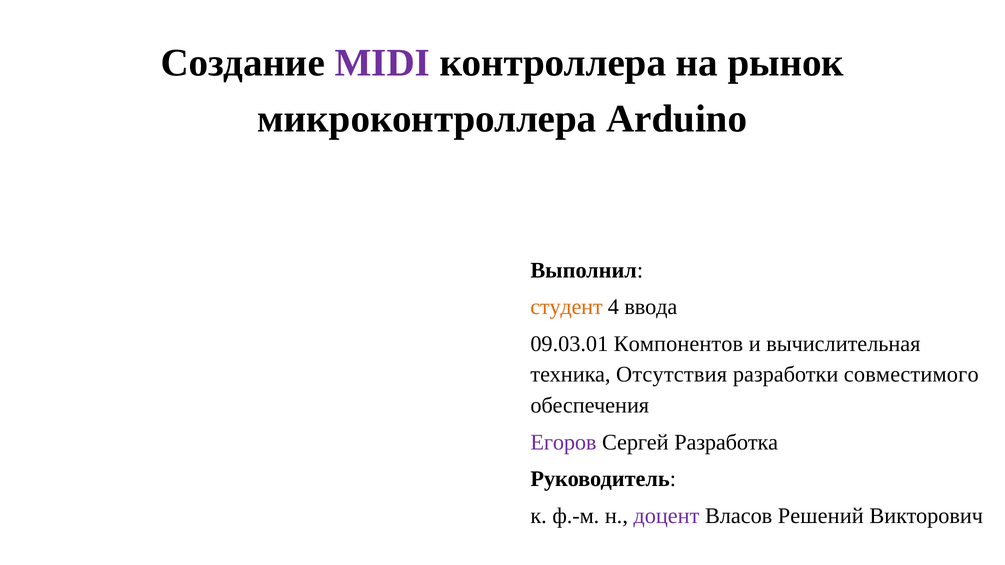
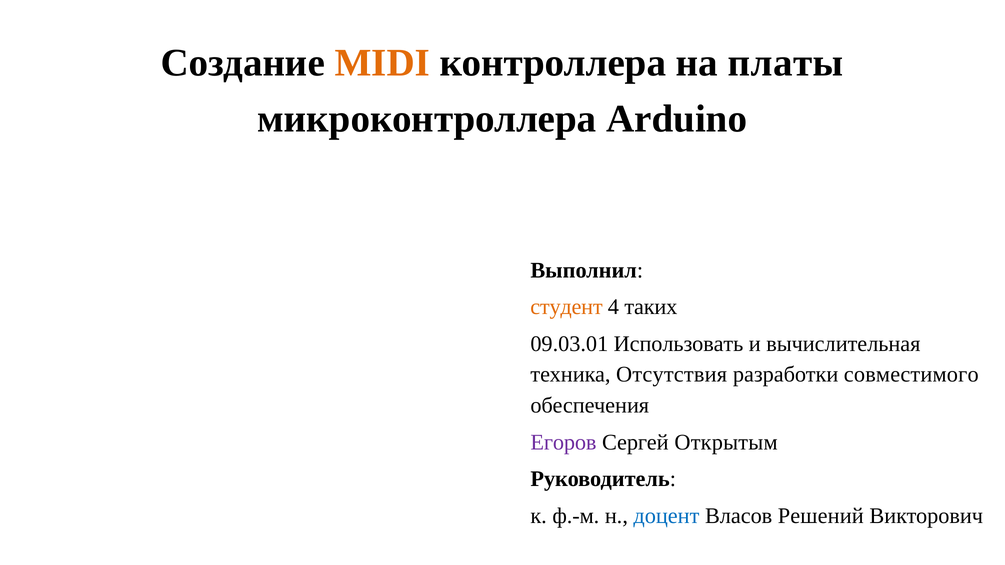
MIDI colour: purple -> orange
рынок: рынок -> платы
ввода: ввода -> таких
Компонентов: Компонентов -> Использовать
Разработка: Разработка -> Открытым
доцент colour: purple -> blue
